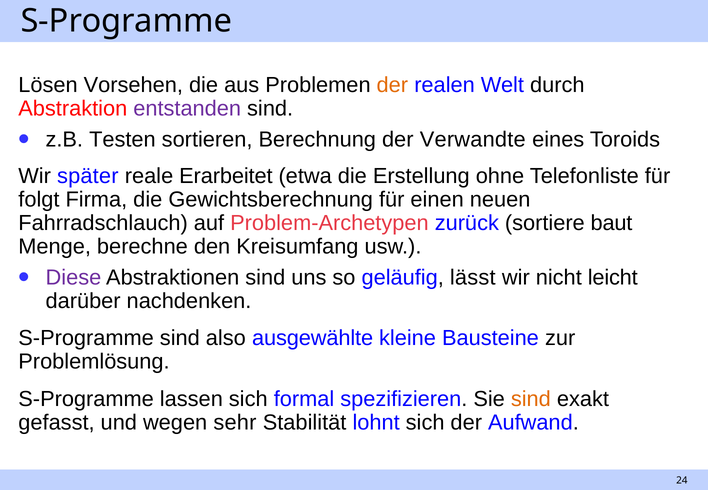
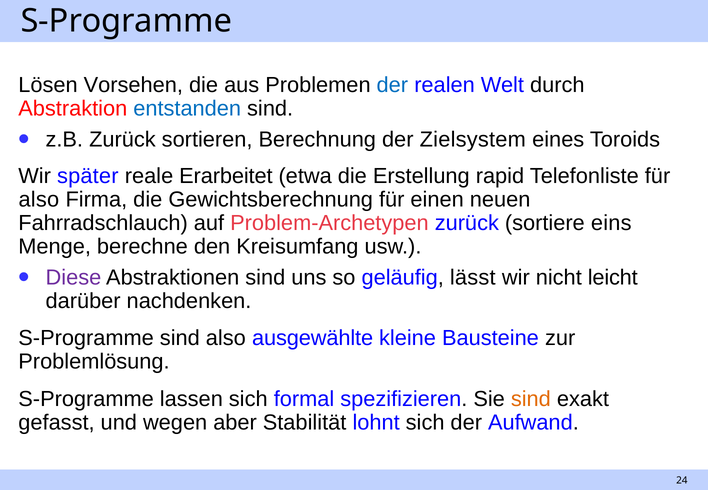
der at (392, 85) colour: orange -> blue
entstanden colour: purple -> blue
z.B Testen: Testen -> Zurück
Verwandte: Verwandte -> Zielsystem
ohne: ohne -> rapid
folgt at (39, 200): folgt -> also
baut: baut -> eins
sehr: sehr -> aber
